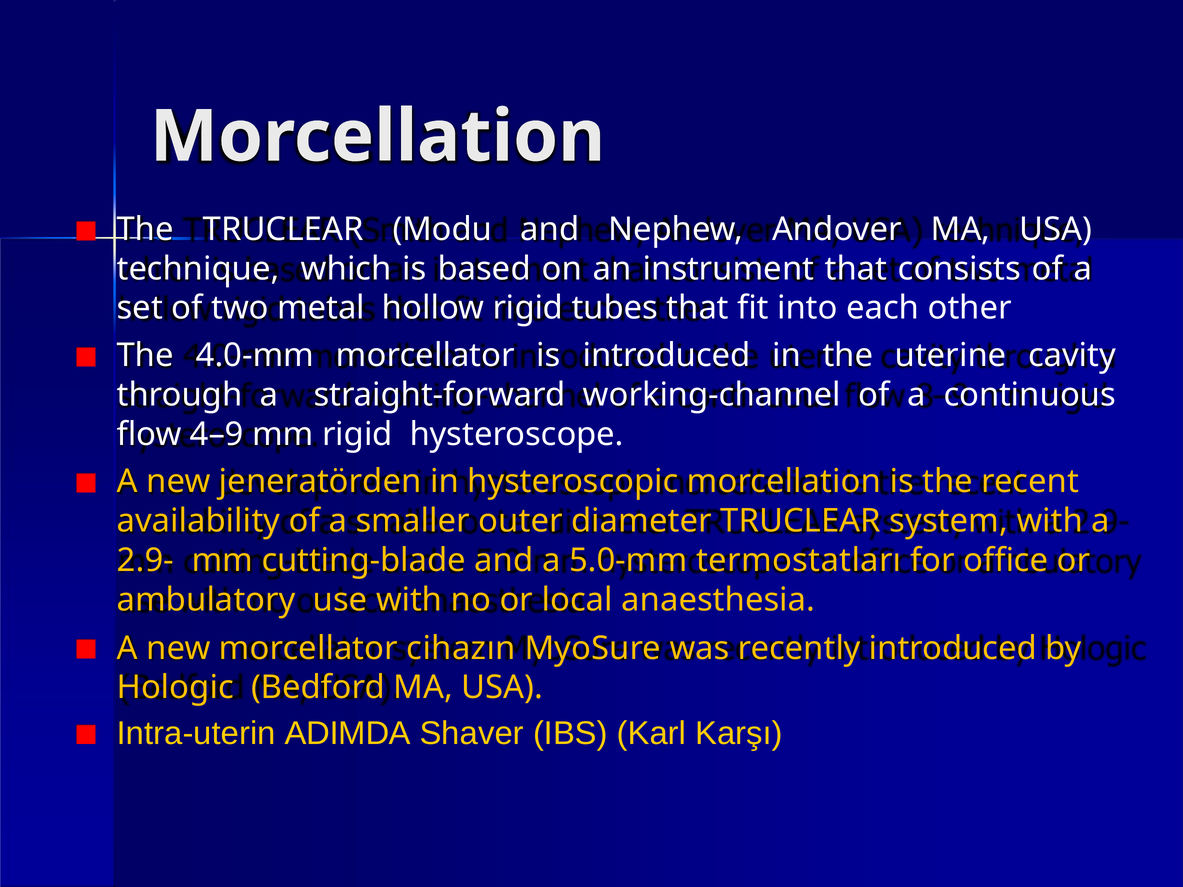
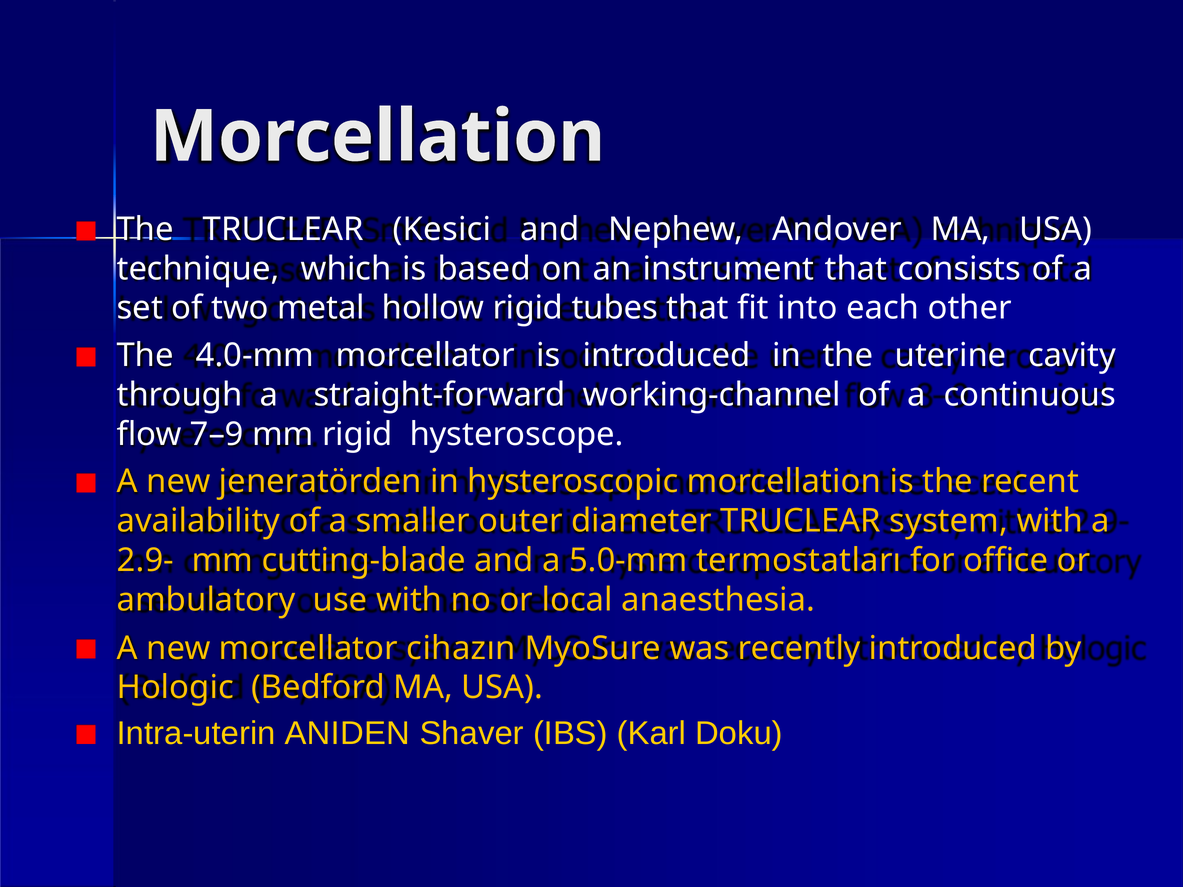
Modu: Modu -> Kesici
4–9: 4–9 -> 7–9
ADIMDA: ADIMDA -> ANIDEN
Karşı: Karşı -> Doku
